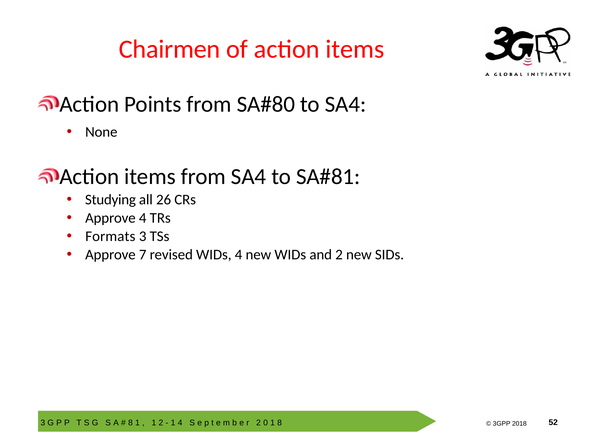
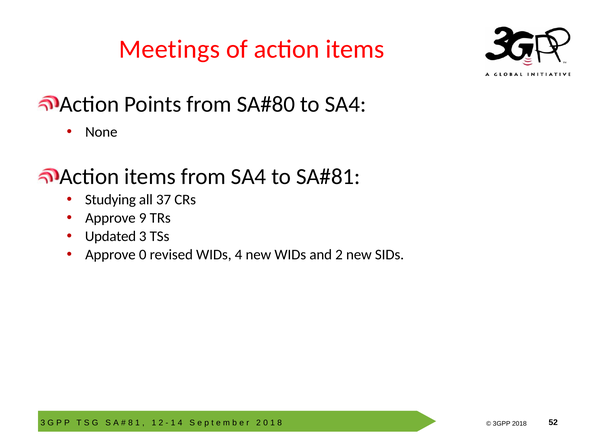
Chairmen: Chairmen -> Meetings
26: 26 -> 37
Approve 4: 4 -> 9
Formats: Formats -> Updated
Approve 7: 7 -> 0
